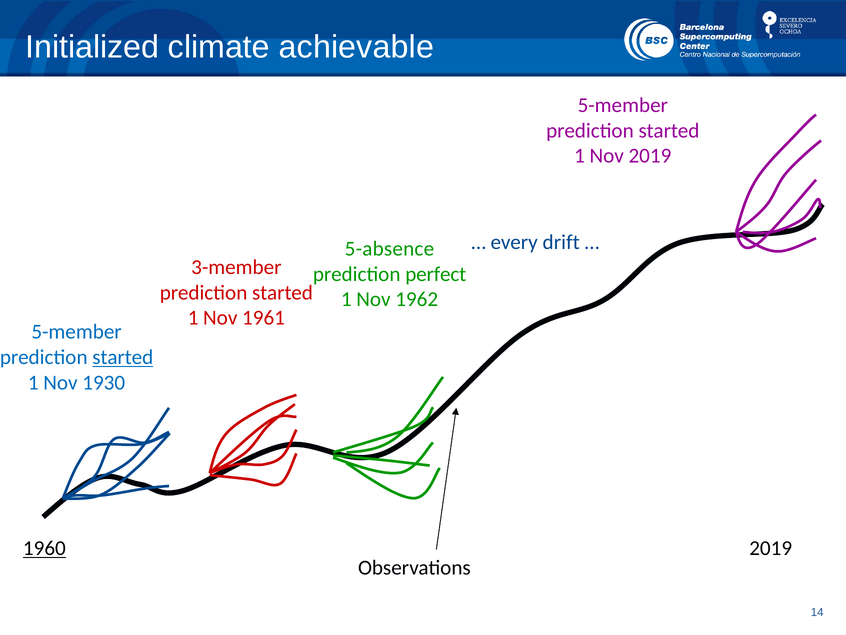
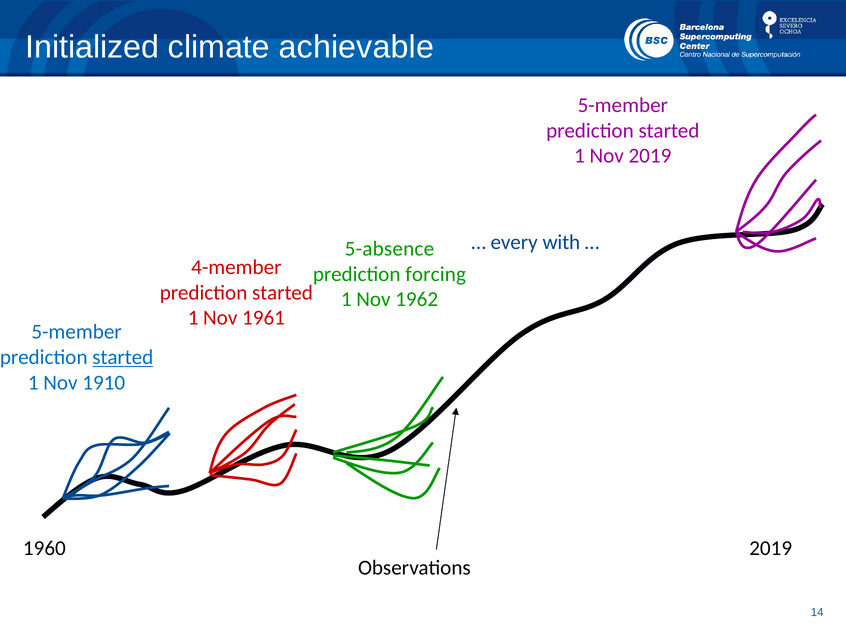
drift: drift -> with
3-member: 3-member -> 4-member
perfect: perfect -> forcing
1930: 1930 -> 1910
1960 underline: present -> none
